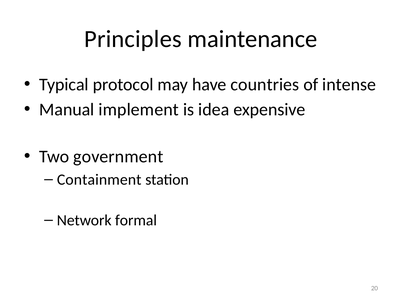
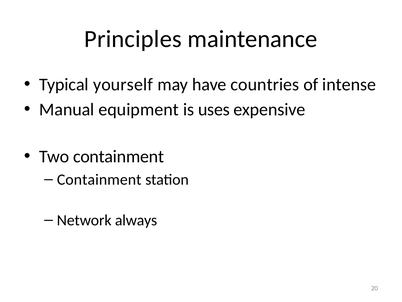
protocol: protocol -> yourself
implement: implement -> equipment
idea: idea -> uses
Two government: government -> containment
formal: formal -> always
